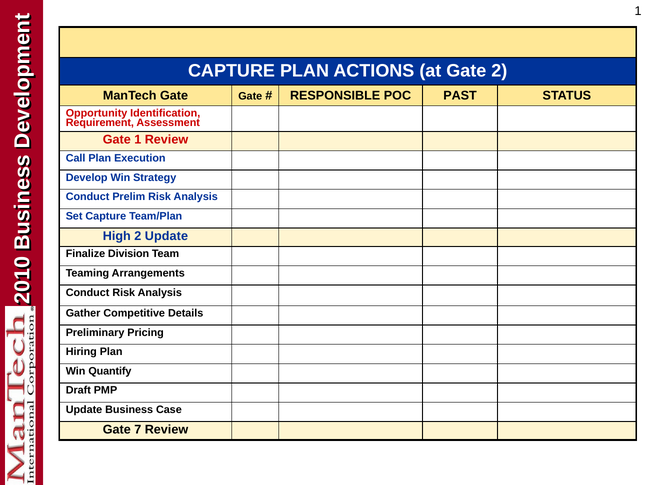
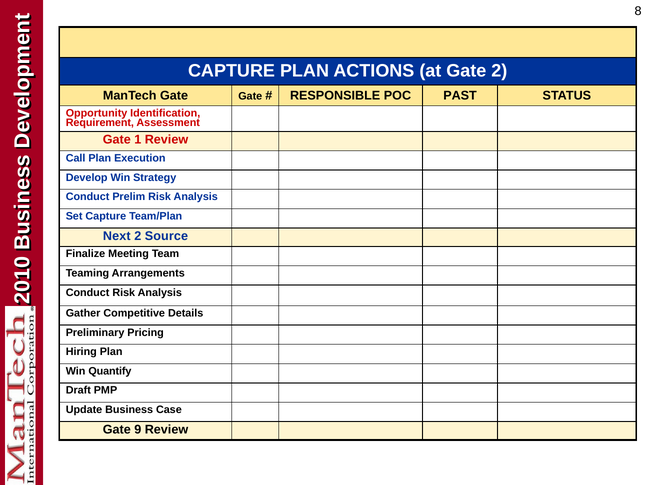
1 at (638, 11): 1 -> 8
High: High -> Next
2 Update: Update -> Source
Division: Division -> Meeting
7: 7 -> 9
